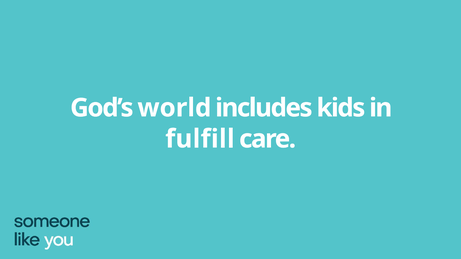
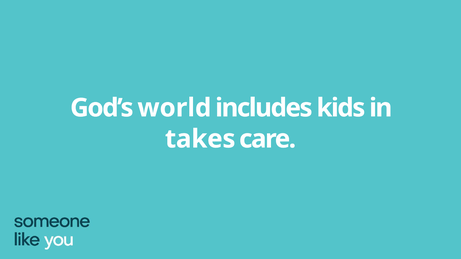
fulfill: fulfill -> takes
